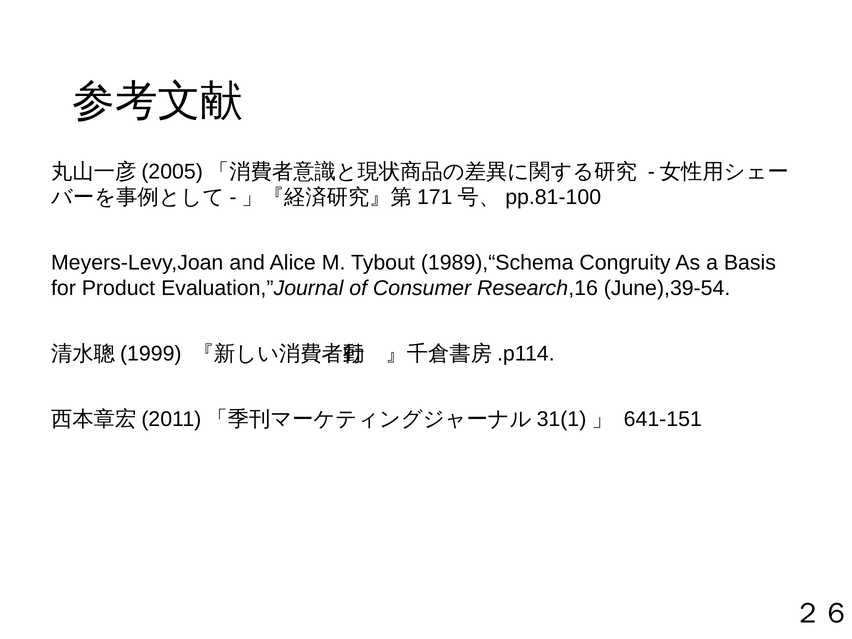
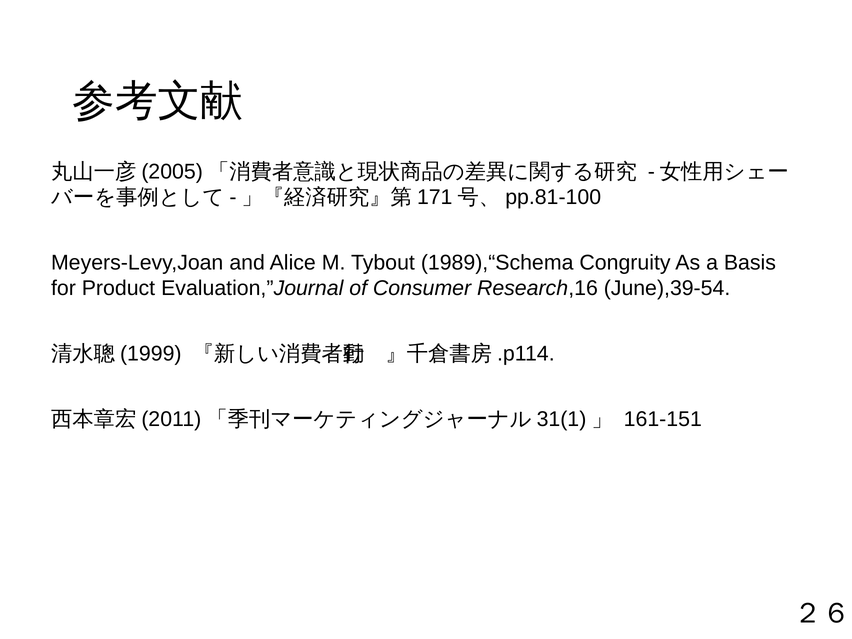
641-151: 641-151 -> 161-151
